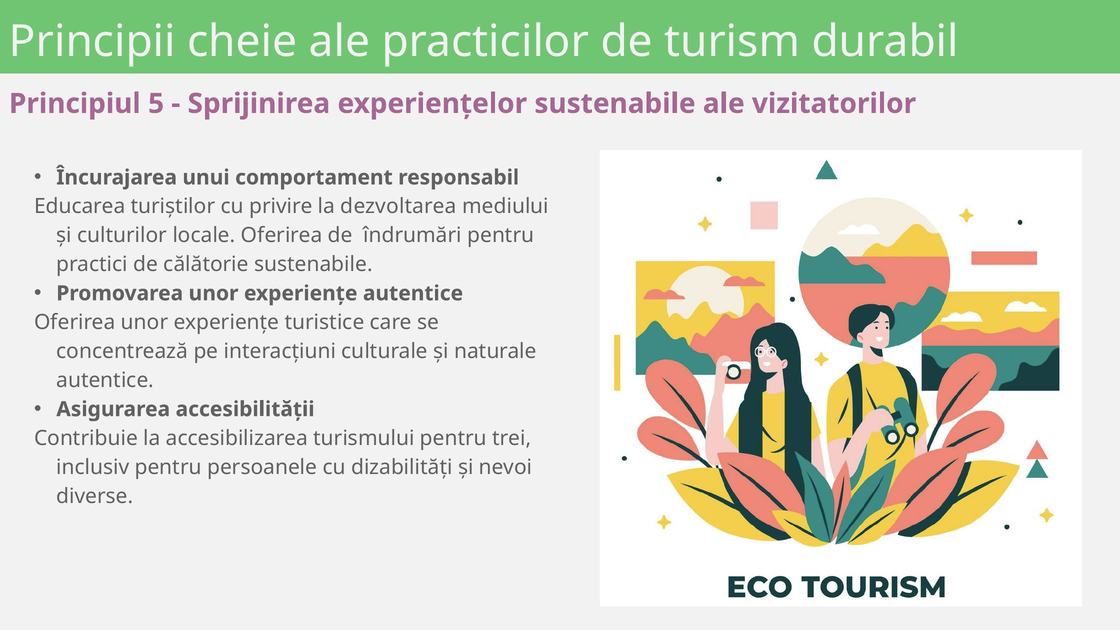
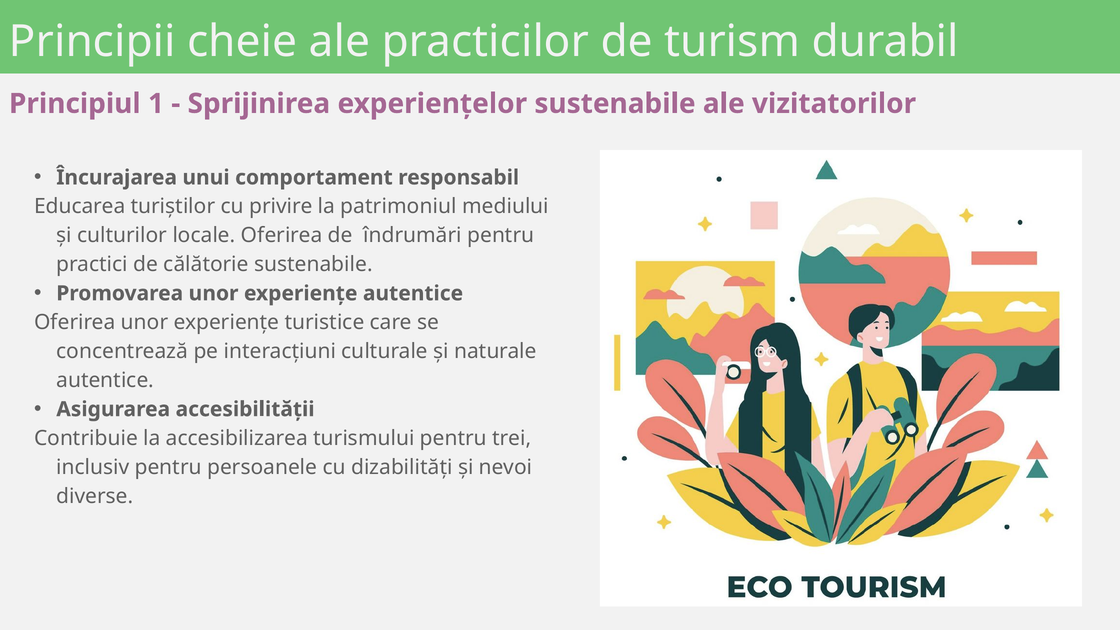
5: 5 -> 1
dezvoltarea: dezvoltarea -> patrimoniul
